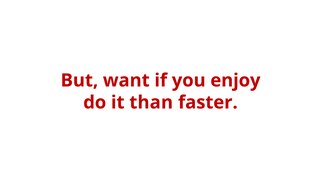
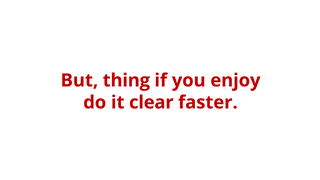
want: want -> thing
than: than -> clear
